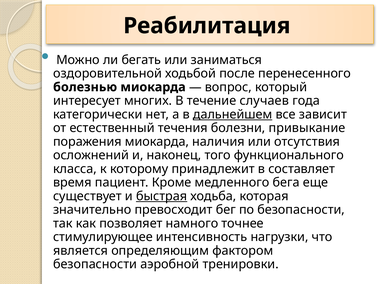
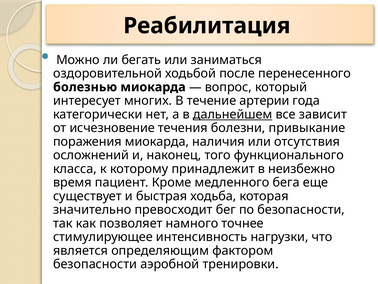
случаев: случаев -> артерии
естественный: естественный -> исчезновение
составляет: составляет -> неизбежно
быстрая underline: present -> none
